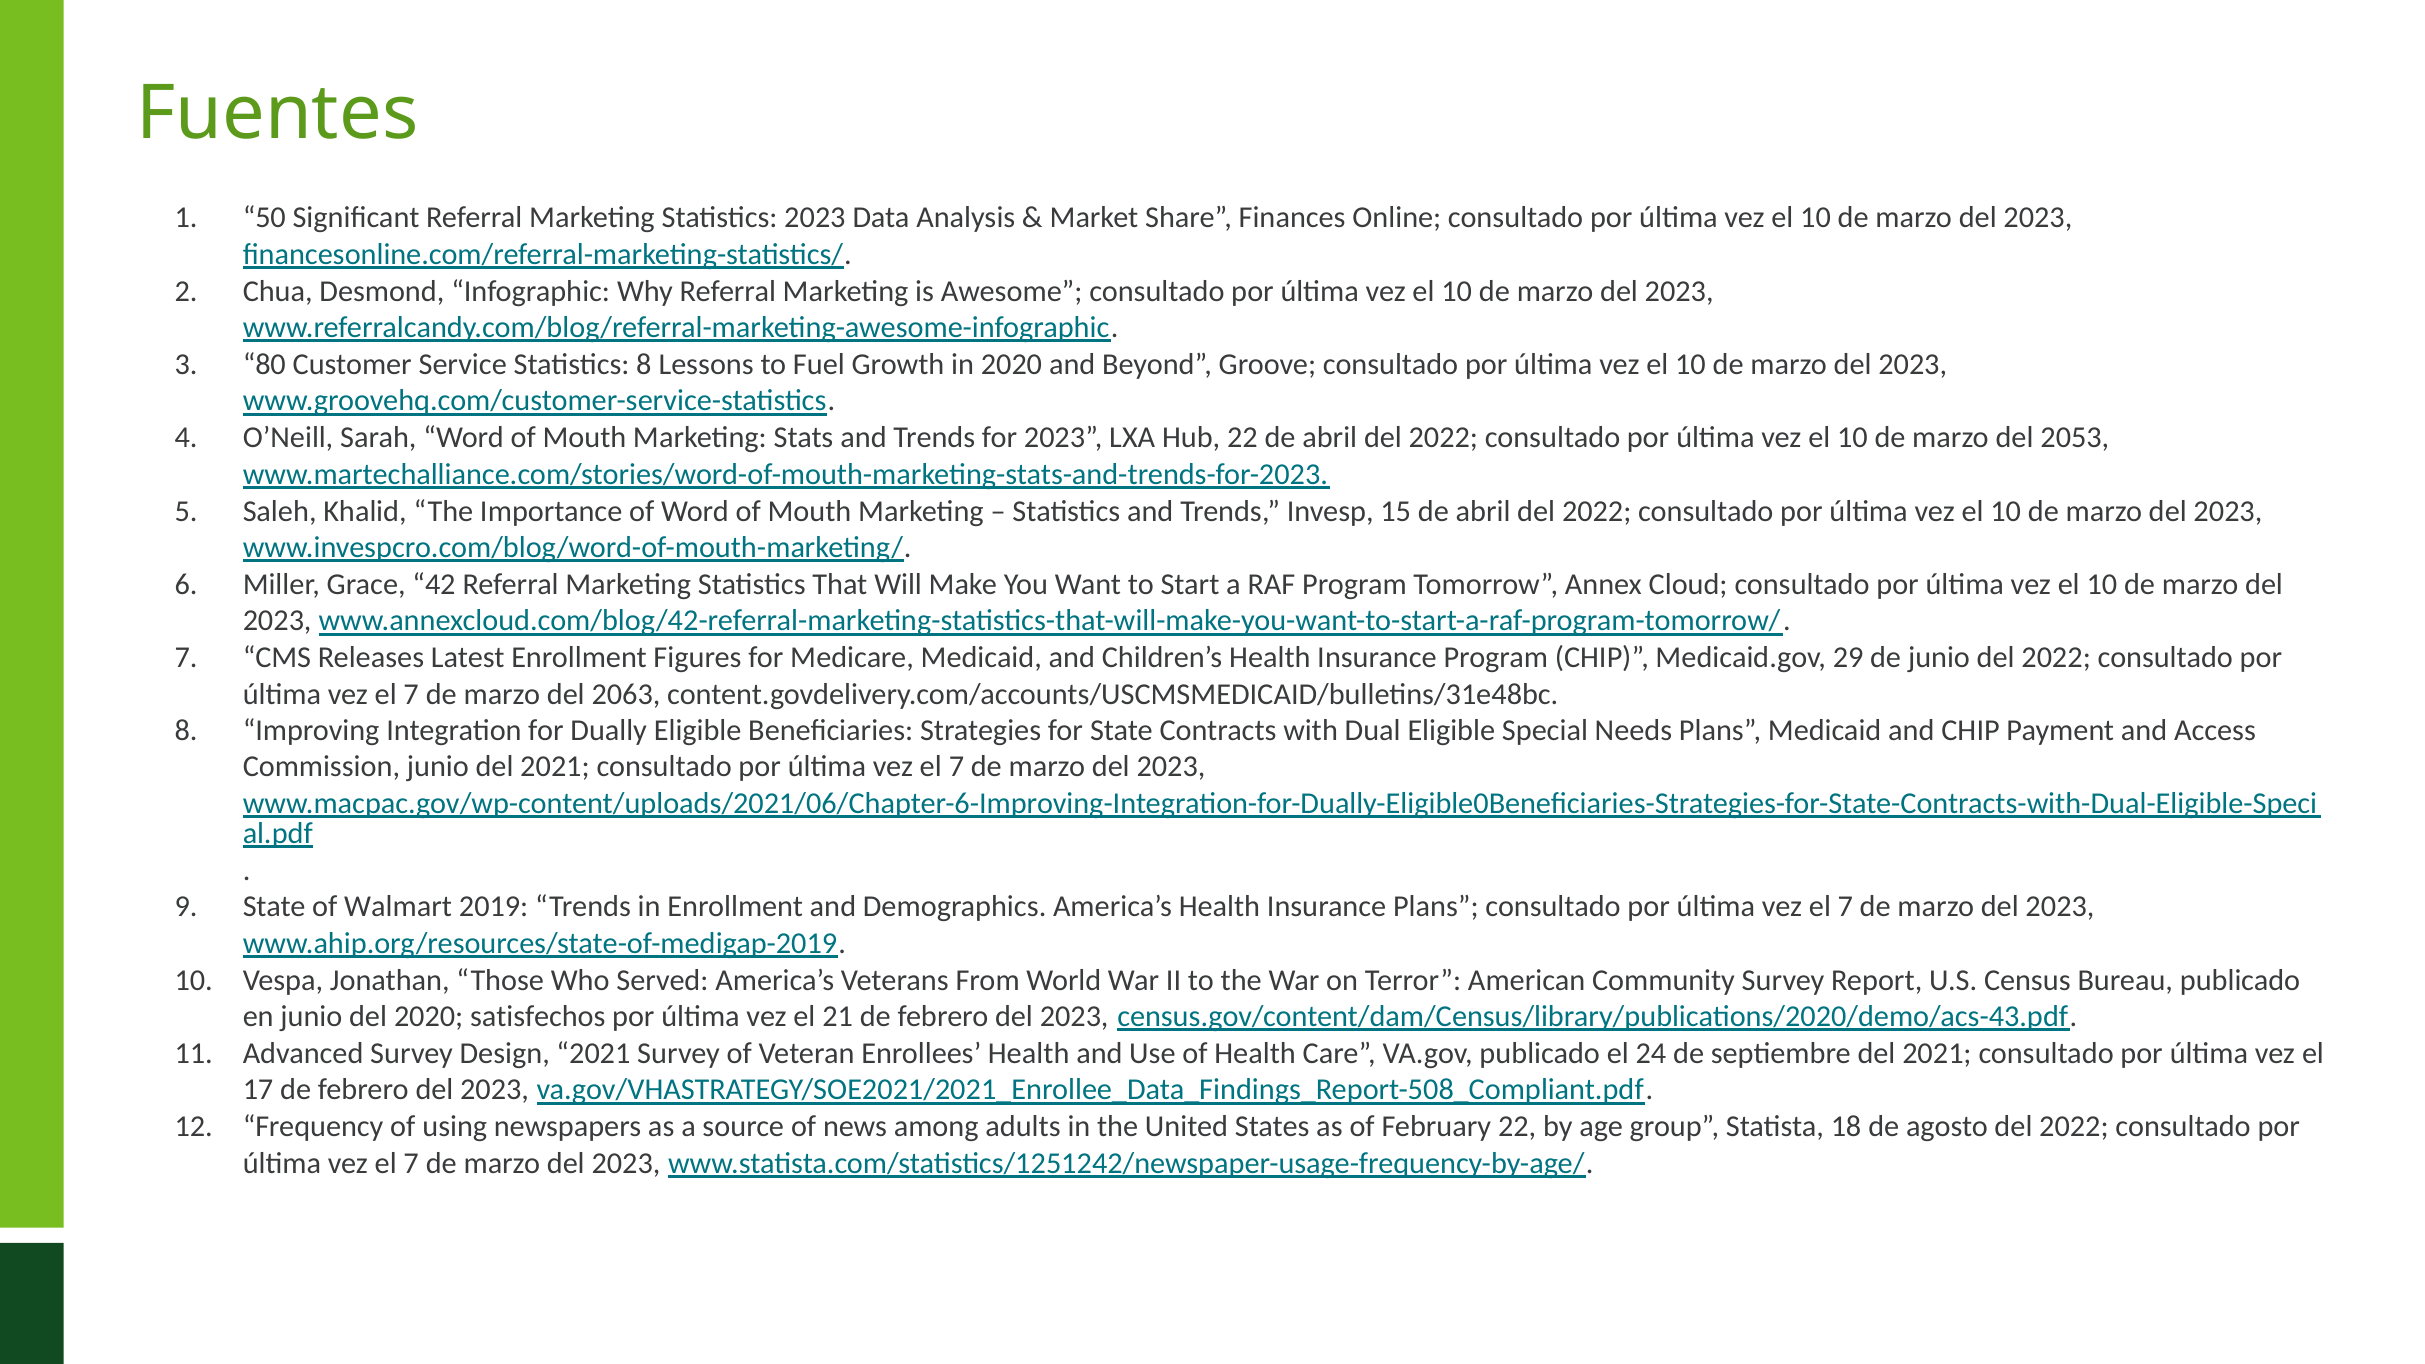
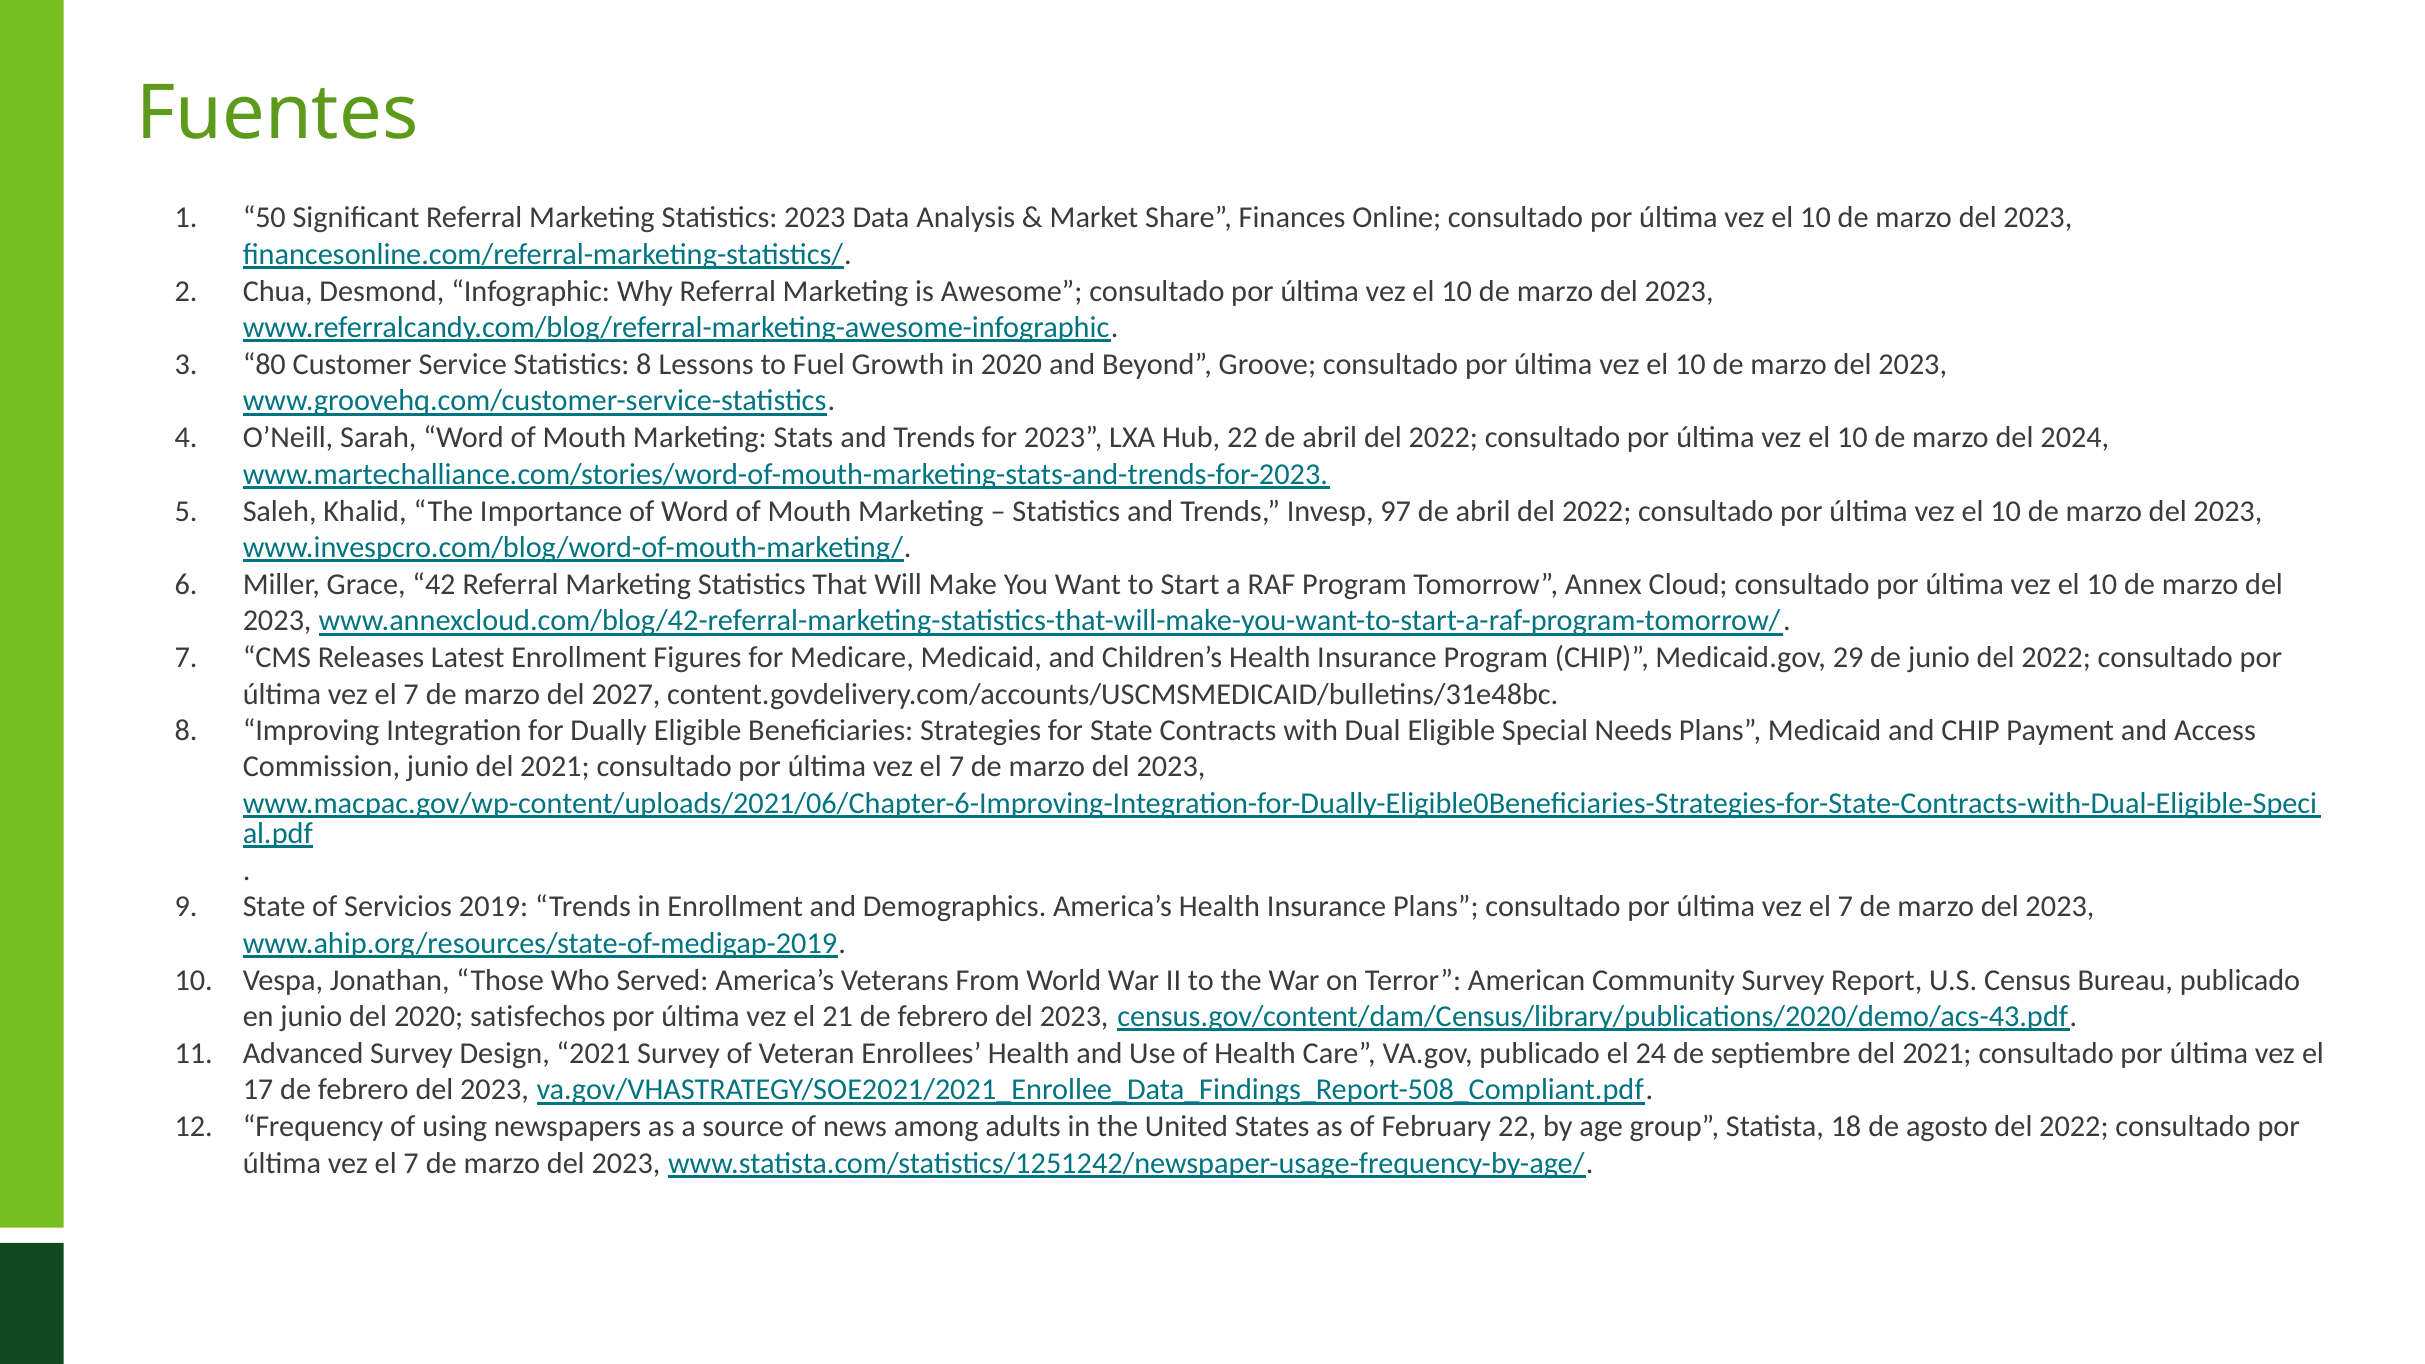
2053: 2053 -> 2024
15: 15 -> 97
2063: 2063 -> 2027
Walmart: Walmart -> Servicios
